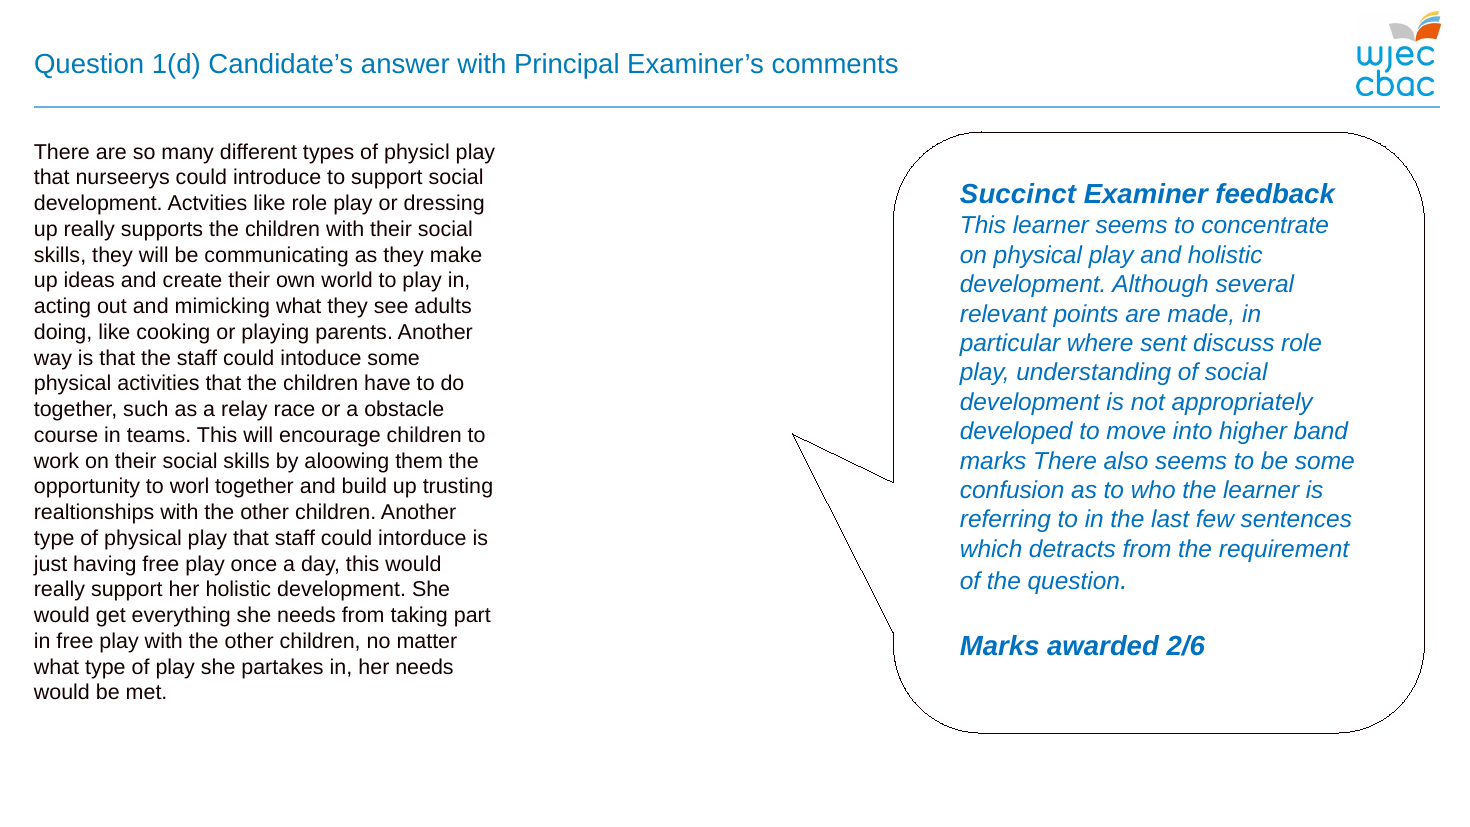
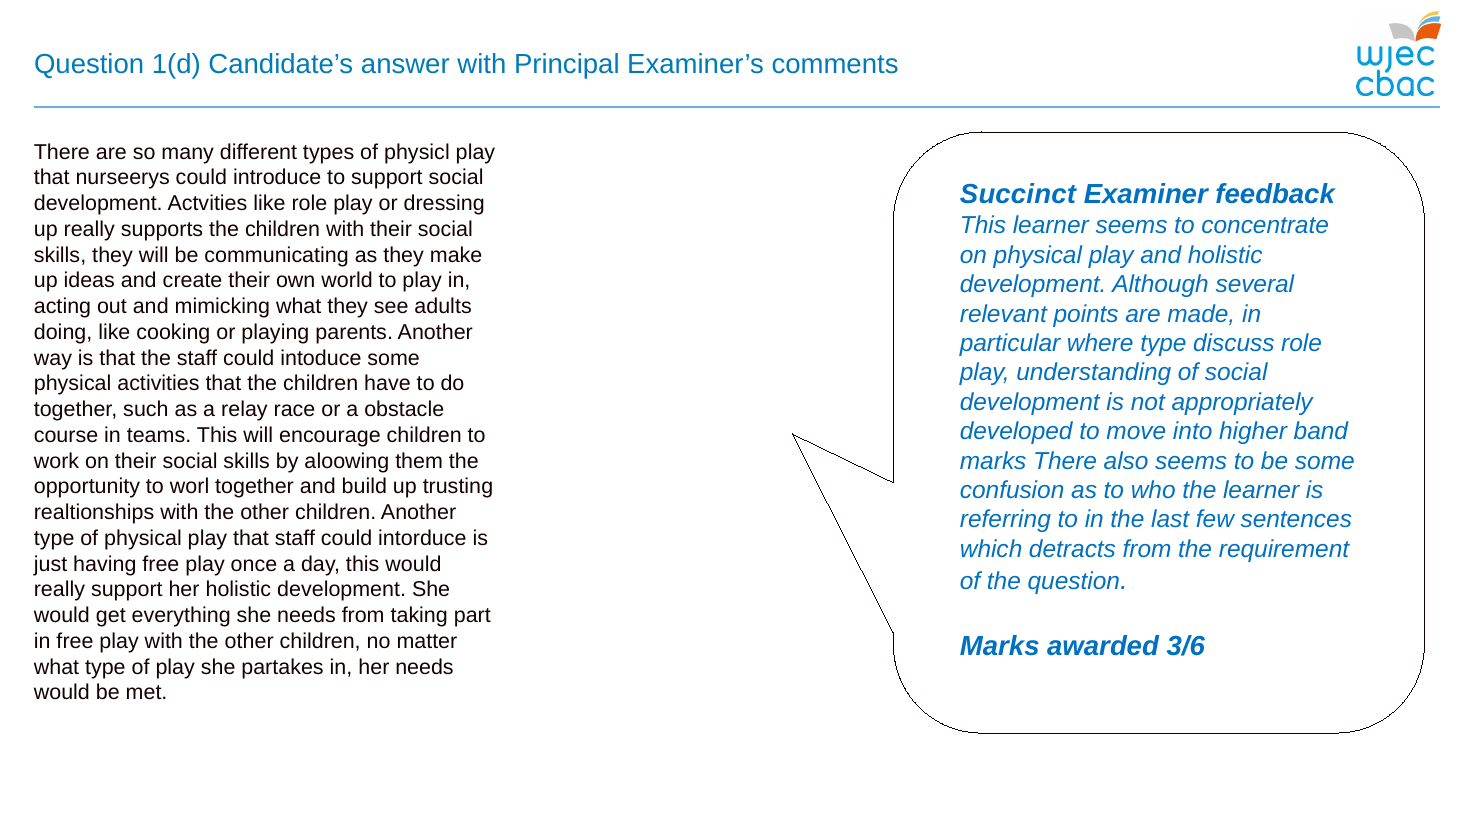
where sent: sent -> type
2/6: 2/6 -> 3/6
